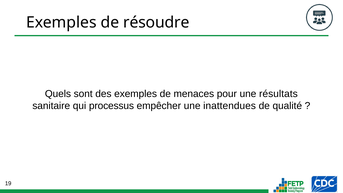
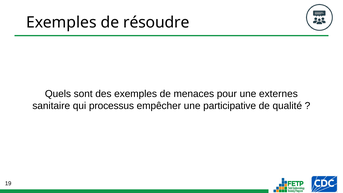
résultats: résultats -> externes
inattendues: inattendues -> participative
